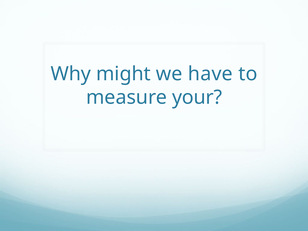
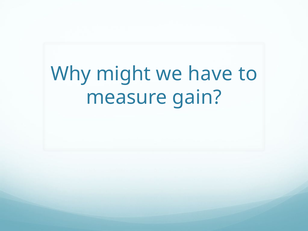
your: your -> gain
